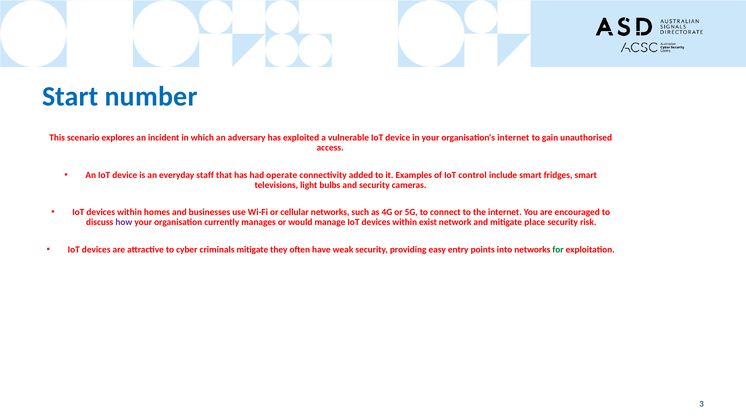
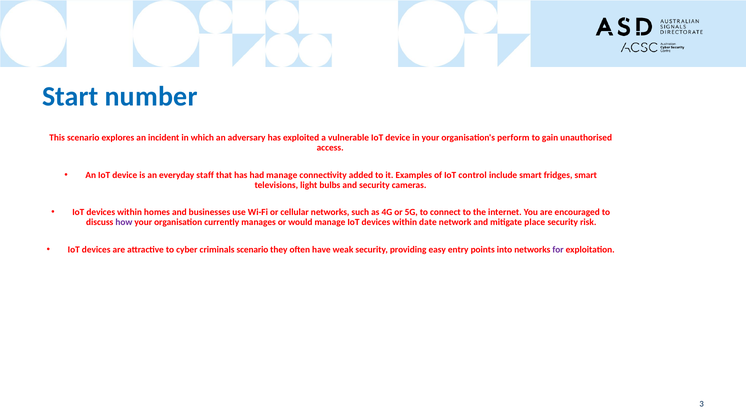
organisation's internet: internet -> perform
had operate: operate -> manage
exist: exist -> date
criminals mitigate: mitigate -> scenario
for colour: green -> purple
